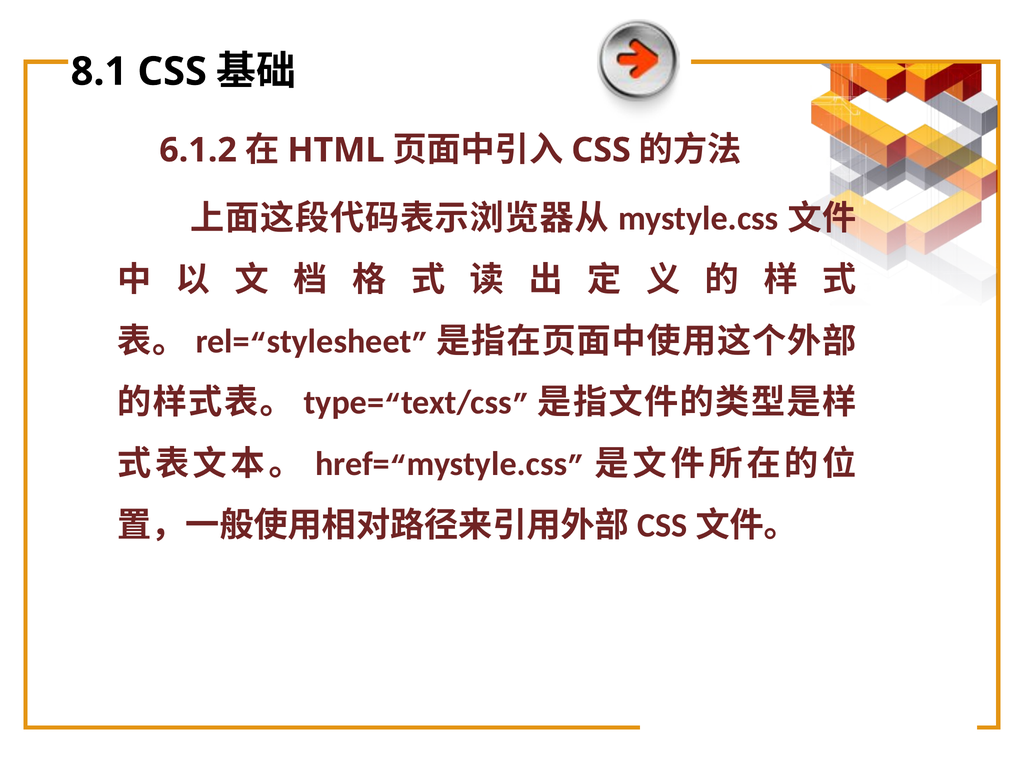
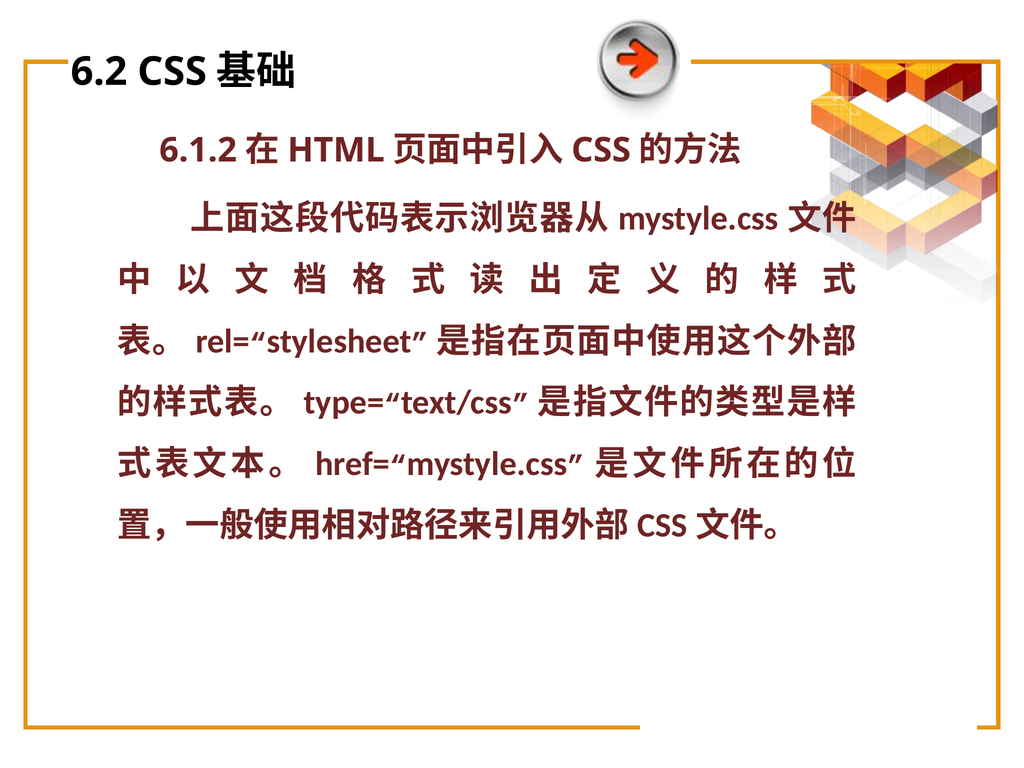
8.1: 8.1 -> 6.2
